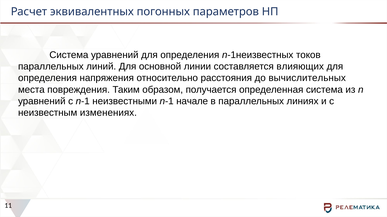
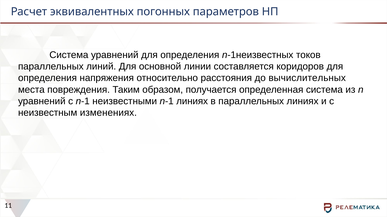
влияющих: влияющих -> коридоров
n-1 начале: начале -> линиях
